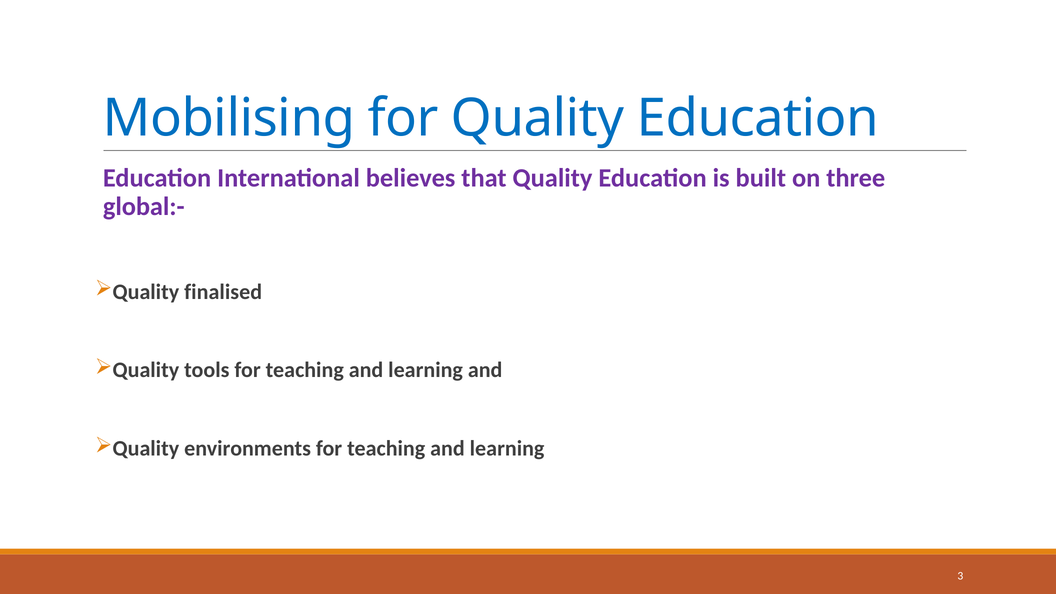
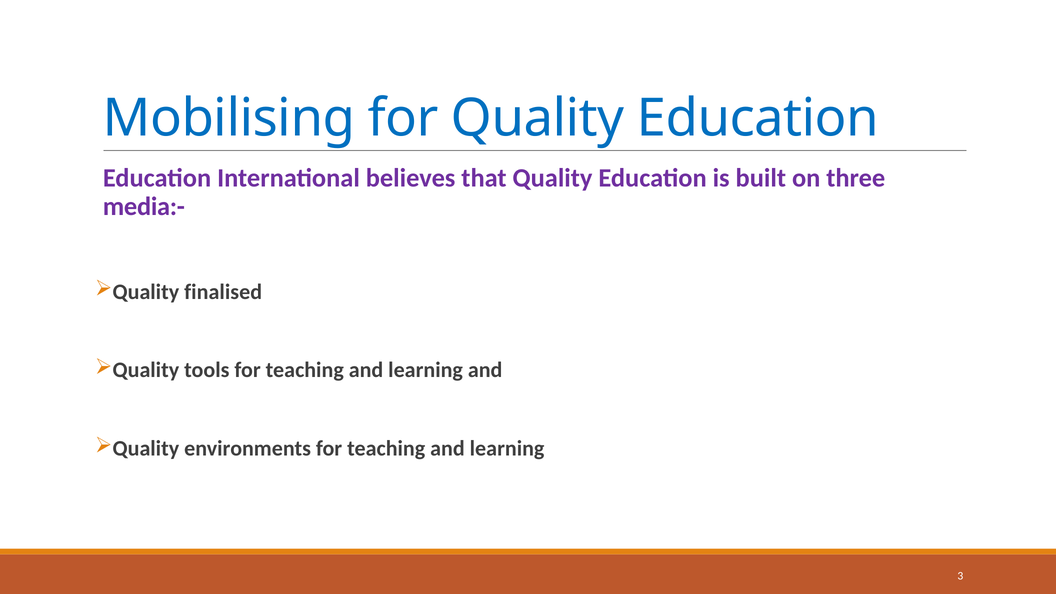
global:-: global:- -> media:-
